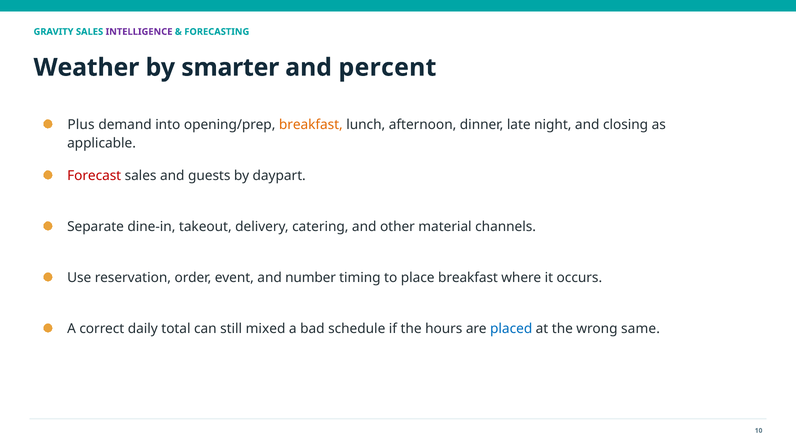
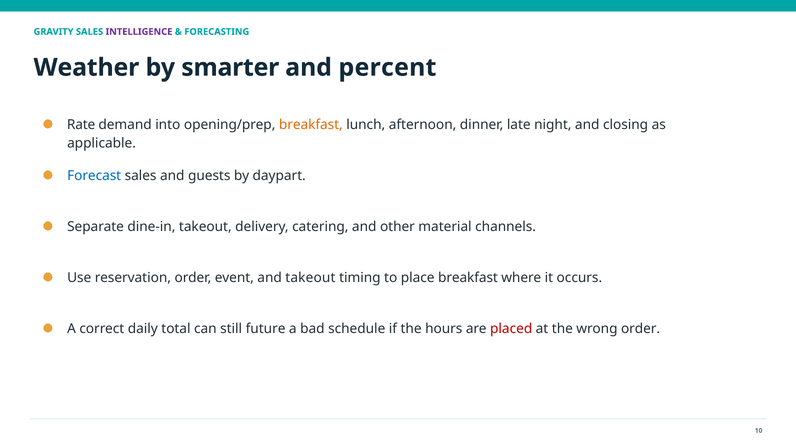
Plus: Plus -> Rate
Forecast colour: red -> blue
and number: number -> takeout
mixed: mixed -> future
placed colour: blue -> red
wrong same: same -> order
